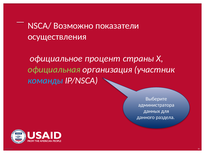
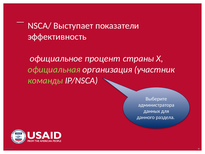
Возможно: Возможно -> Выступает
осуществления: осуществления -> эффективность
команды colour: light blue -> light green
